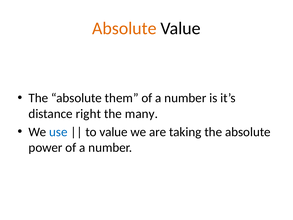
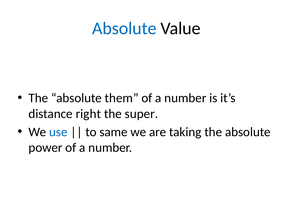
Absolute at (124, 28) colour: orange -> blue
many: many -> super
to value: value -> same
